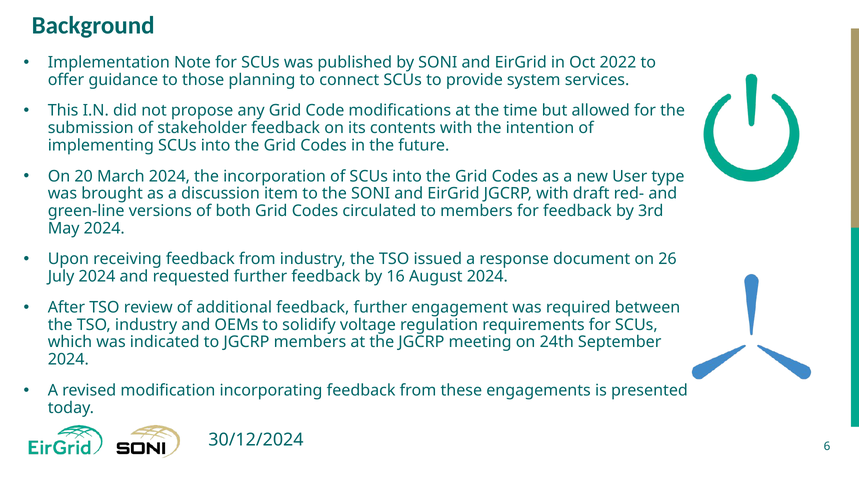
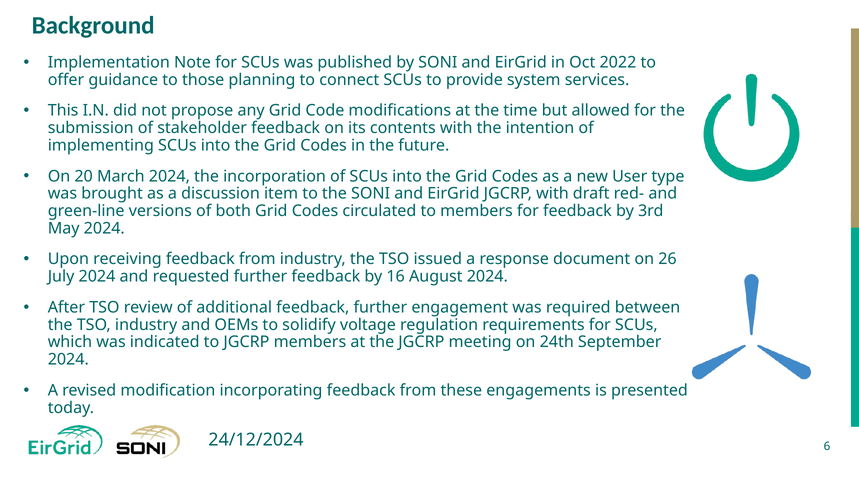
30/12/2024: 30/12/2024 -> 24/12/2024
